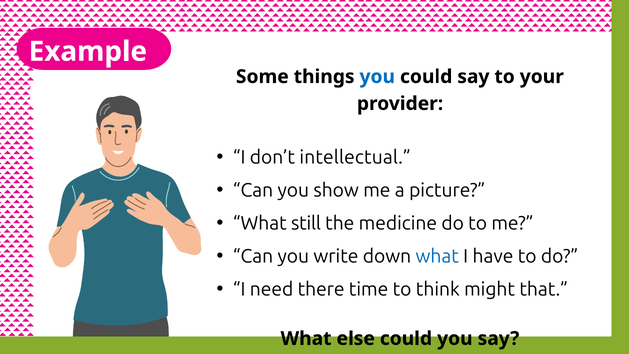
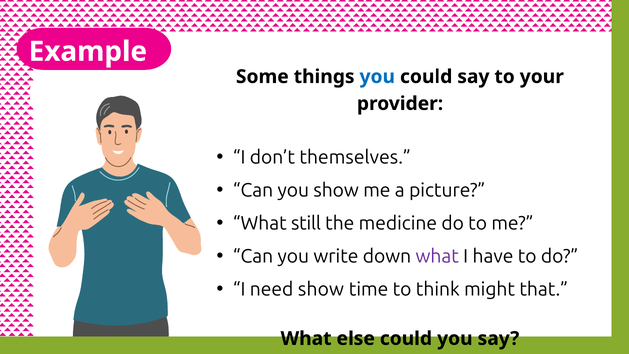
intellectual: intellectual -> themselves
what at (437, 256) colour: blue -> purple
need there: there -> show
